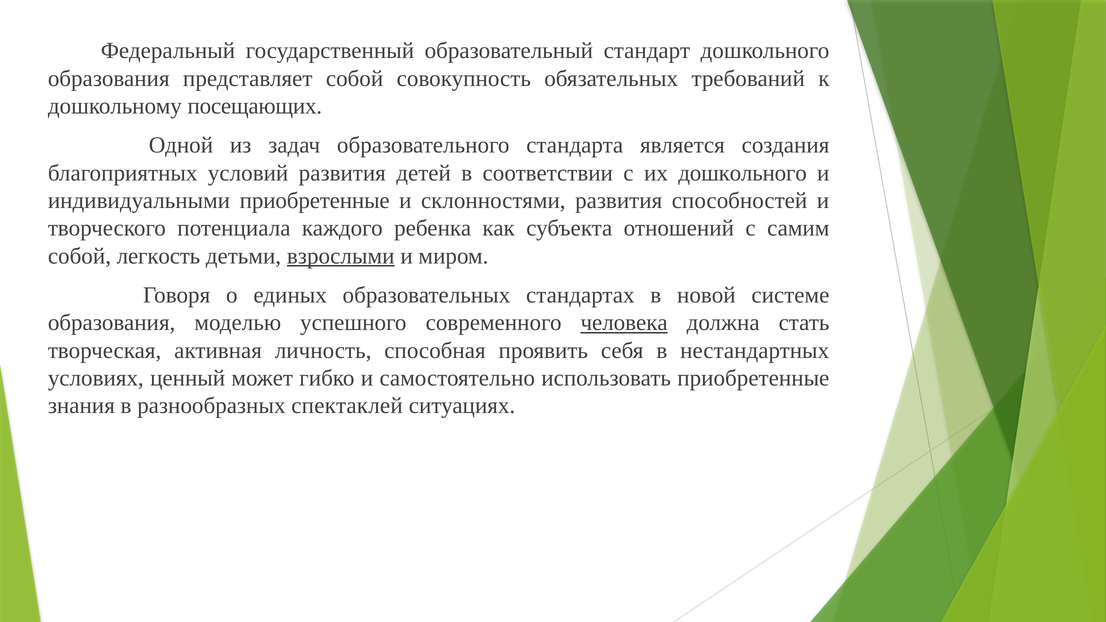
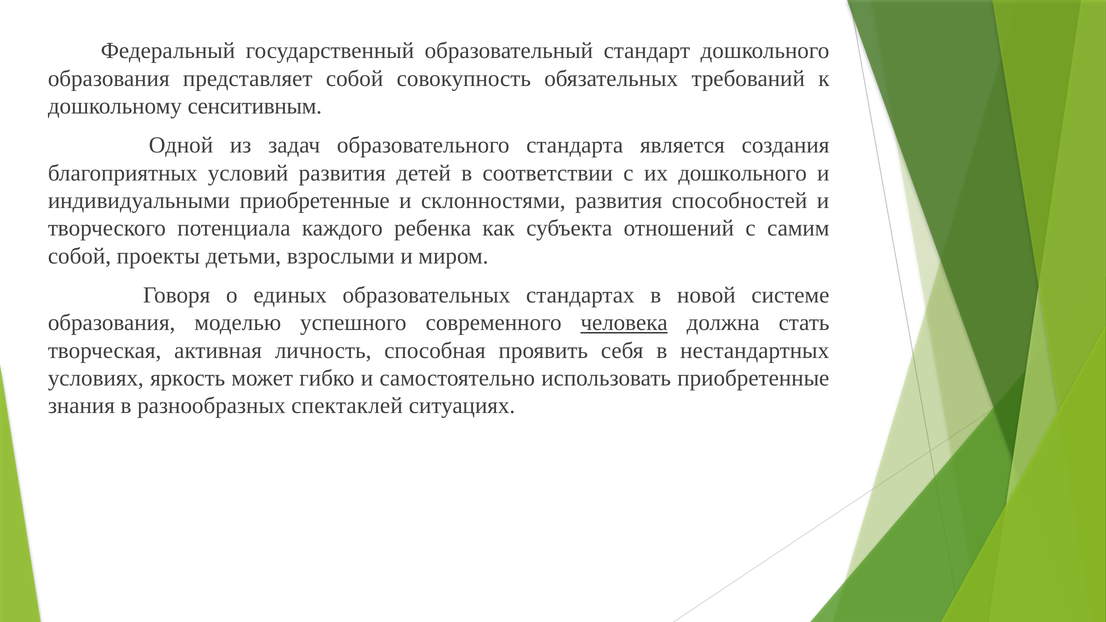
посещающих: посещающих -> сенситивным
легкость: легкость -> проекты
взрослыми underline: present -> none
ценный: ценный -> яркость
